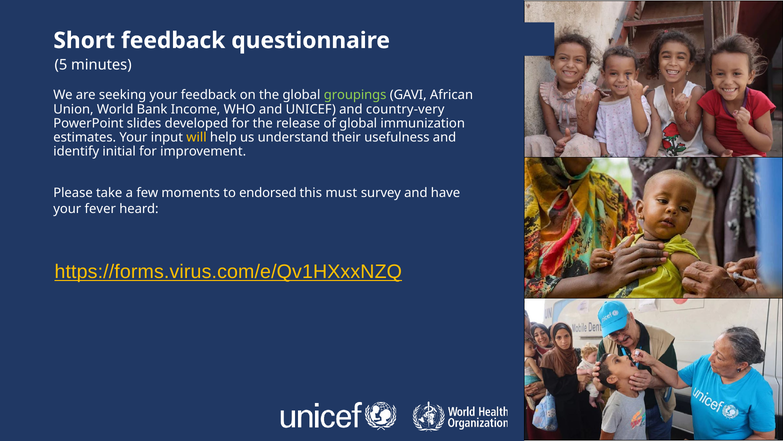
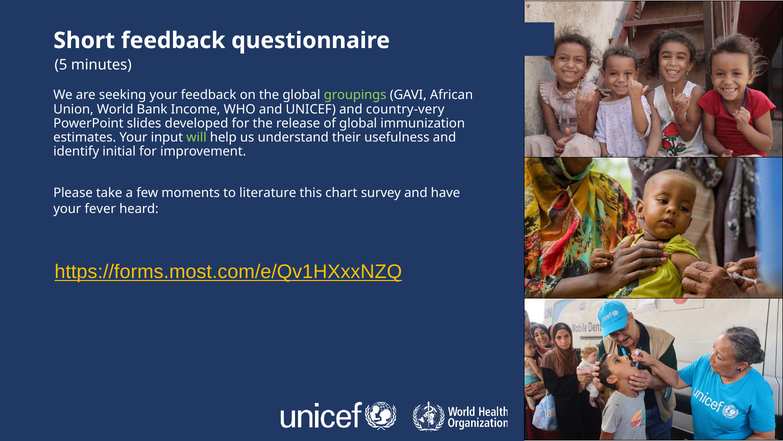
will colour: yellow -> light green
endorsed: endorsed -> literature
must: must -> chart
https://forms.virus.com/e/Qv1HXxxNZQ: https://forms.virus.com/e/Qv1HXxxNZQ -> https://forms.most.com/e/Qv1HXxxNZQ
